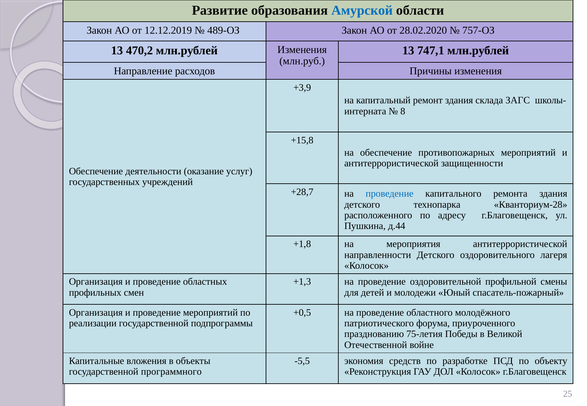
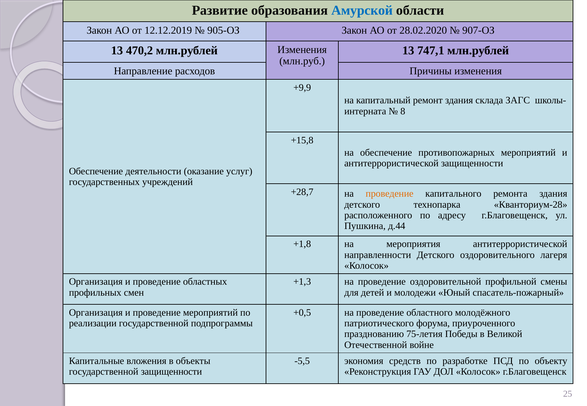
489-ОЗ: 489-ОЗ -> 905-ОЗ
757-ОЗ: 757-ОЗ -> 907-ОЗ
+3,9: +3,9 -> +9,9
проведение at (390, 194) colour: blue -> orange
государственной программного: программного -> защищенности
